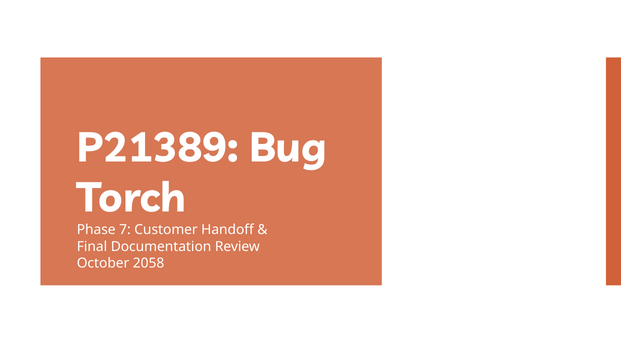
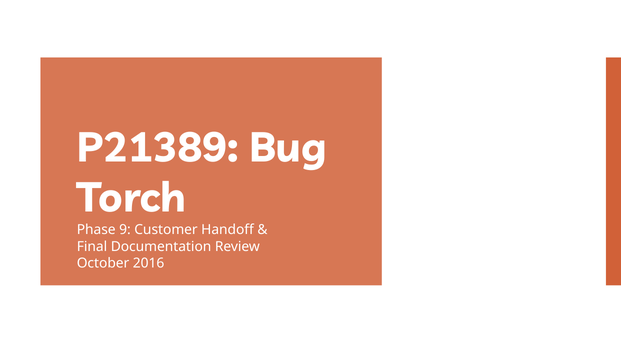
7: 7 -> 9
2058: 2058 -> 2016
